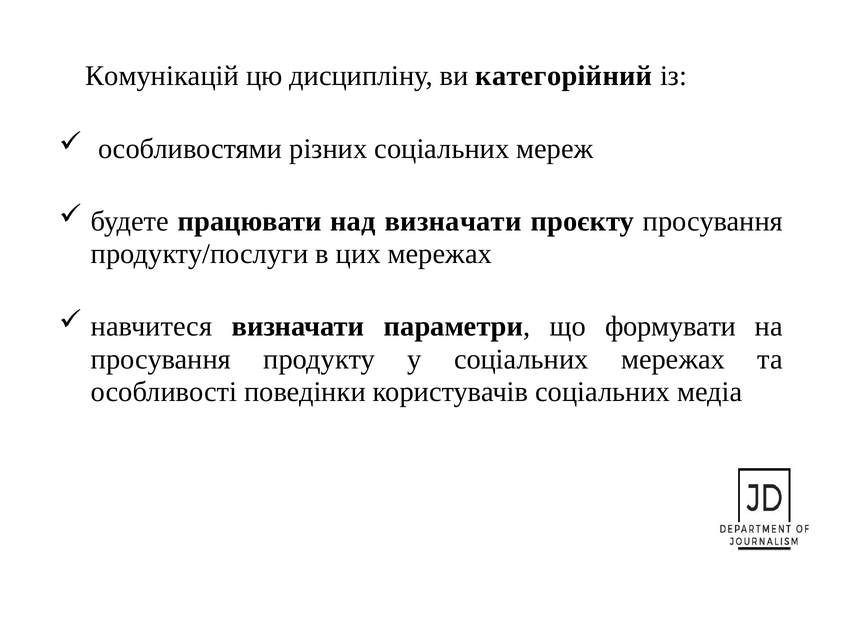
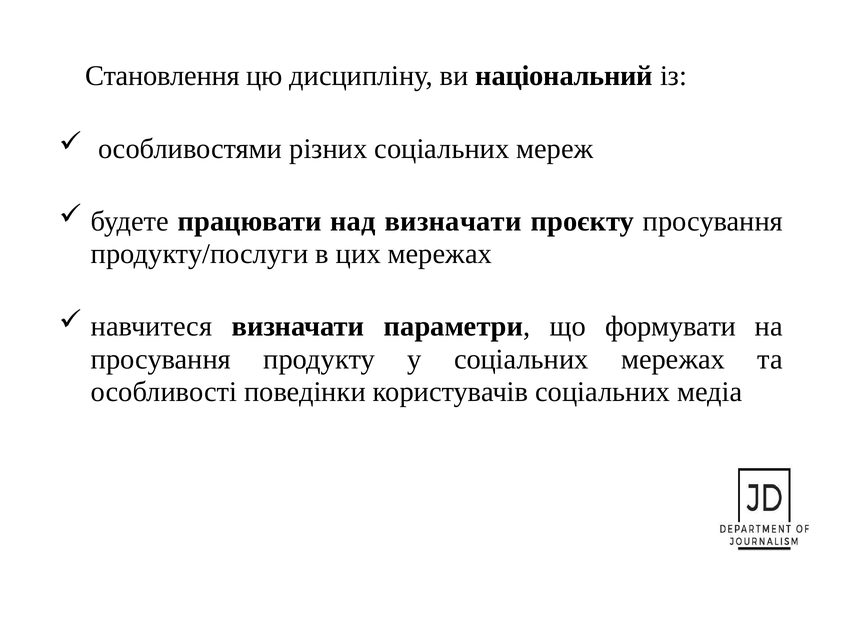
Комунікацій: Комунікацій -> Становлення
категорійний: категорійний -> національний
